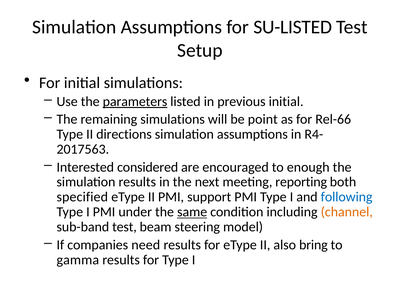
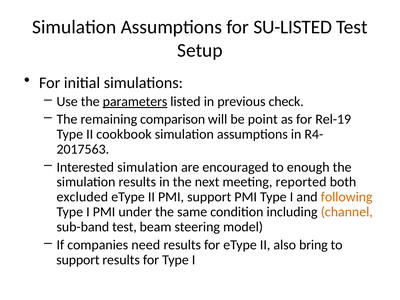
previous initial: initial -> check
remaining simulations: simulations -> comparison
Rel-66: Rel-66 -> Rel-19
directions: directions -> cookbook
Interested considered: considered -> simulation
reporting: reporting -> reported
specified: specified -> excluded
following colour: blue -> orange
same underline: present -> none
gamma at (78, 260): gamma -> support
